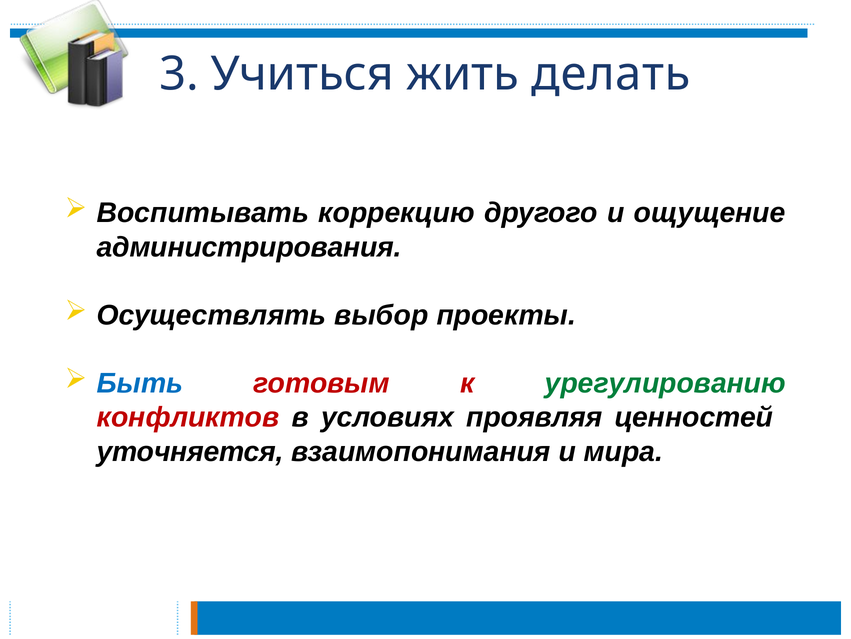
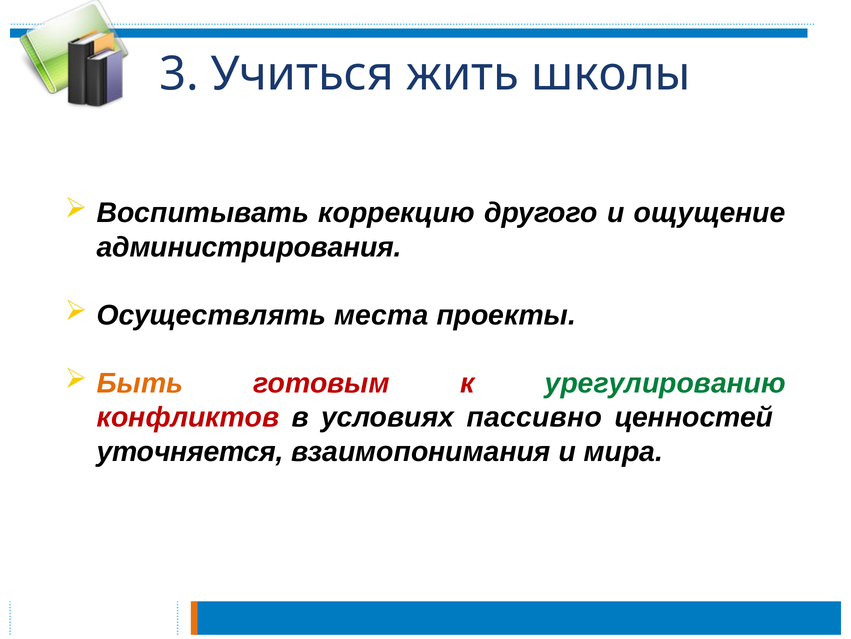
делать: делать -> школы
выбор: выбор -> места
Быть colour: blue -> orange
проявляя: проявляя -> пассивно
